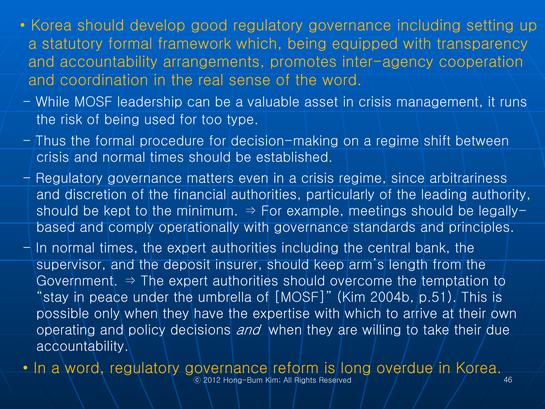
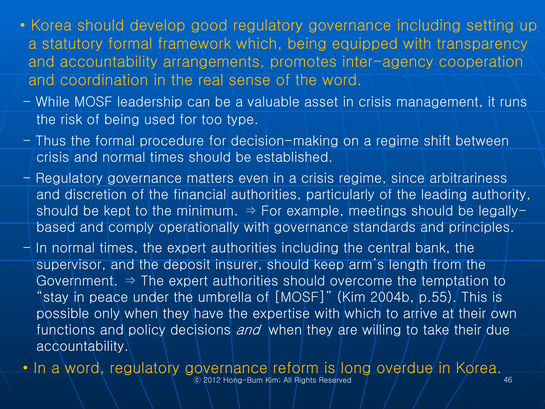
p.51: p.51 -> p.55
operating: operating -> functions
